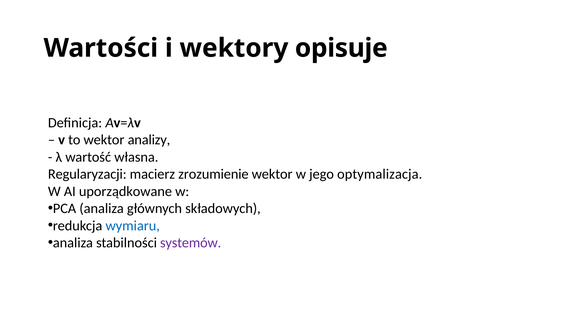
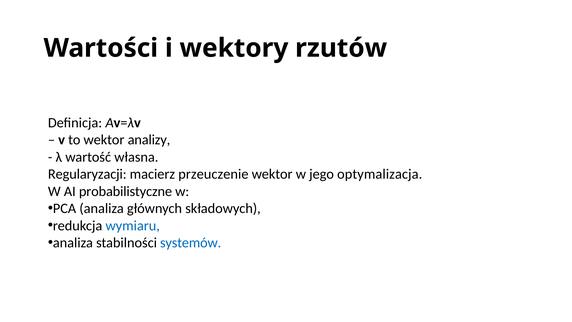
opisuje: opisuje -> rzutów
zrozumienie: zrozumienie -> przeuczenie
uporządkowane: uporządkowane -> probabilistyczne
systemów colour: purple -> blue
